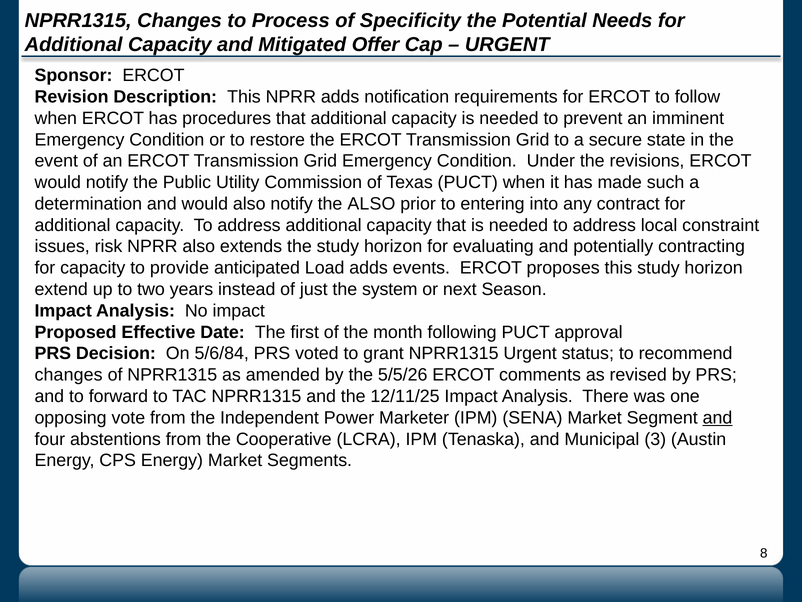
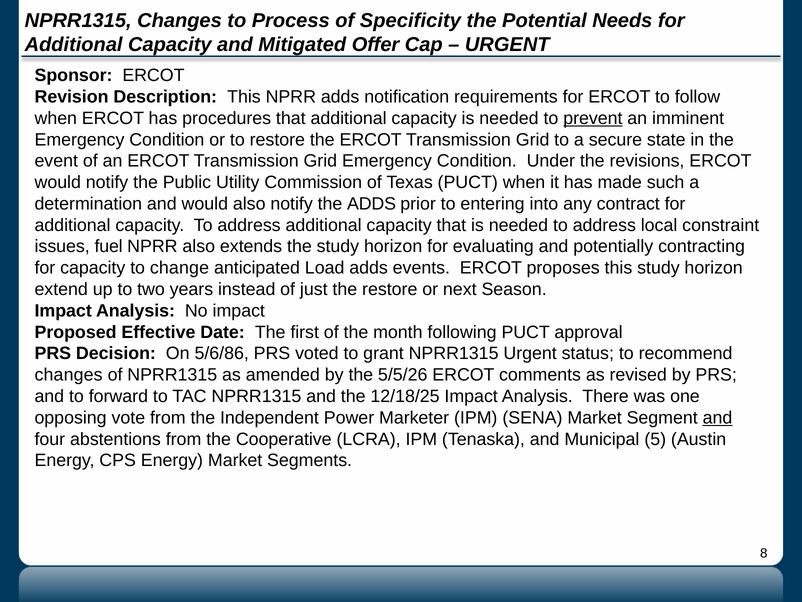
prevent underline: none -> present
the ALSO: ALSO -> ADDS
risk: risk -> fuel
provide: provide -> change
the system: system -> restore
5/6/84: 5/6/84 -> 5/6/86
12/11/25: 12/11/25 -> 12/18/25
3: 3 -> 5
